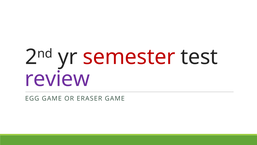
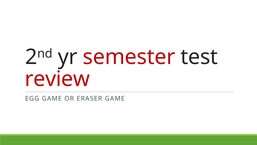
review colour: purple -> red
